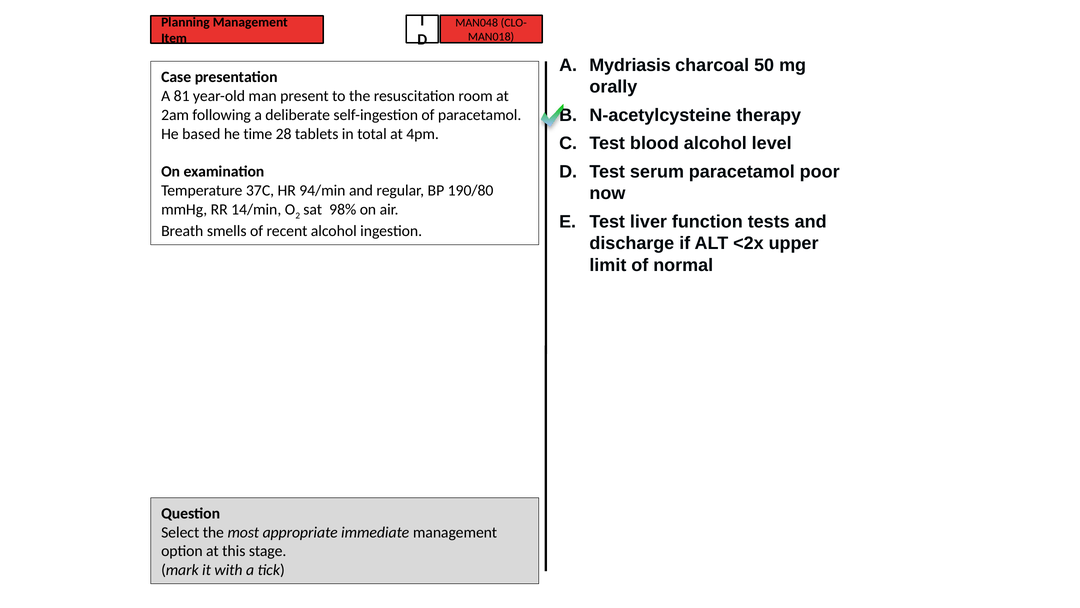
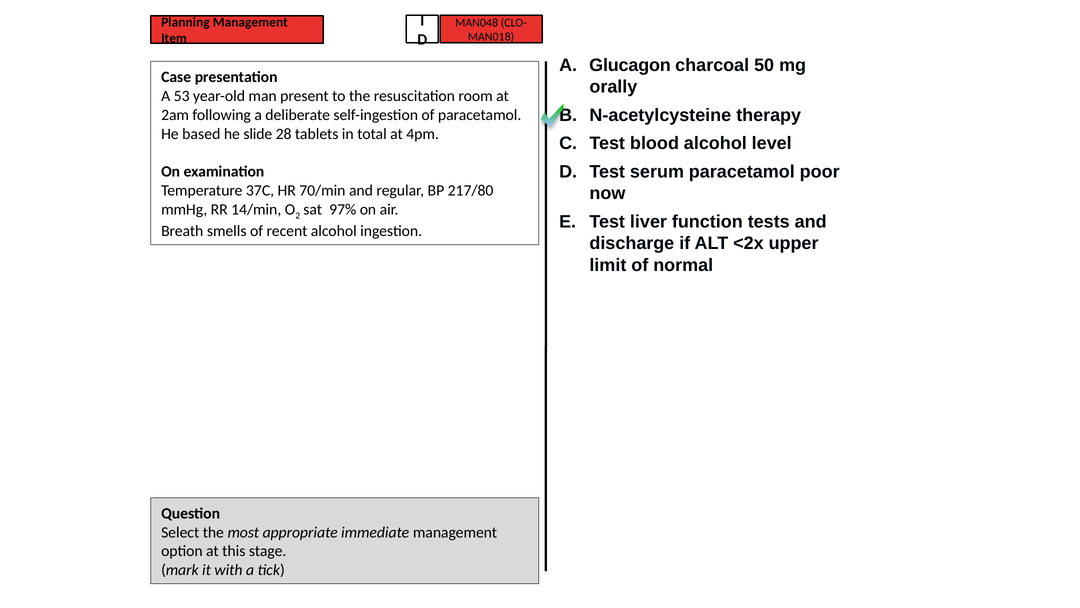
Mydriasis: Mydriasis -> Glucagon
81: 81 -> 53
time: time -> slide
94/min: 94/min -> 70/min
190/80: 190/80 -> 217/80
98%: 98% -> 97%
